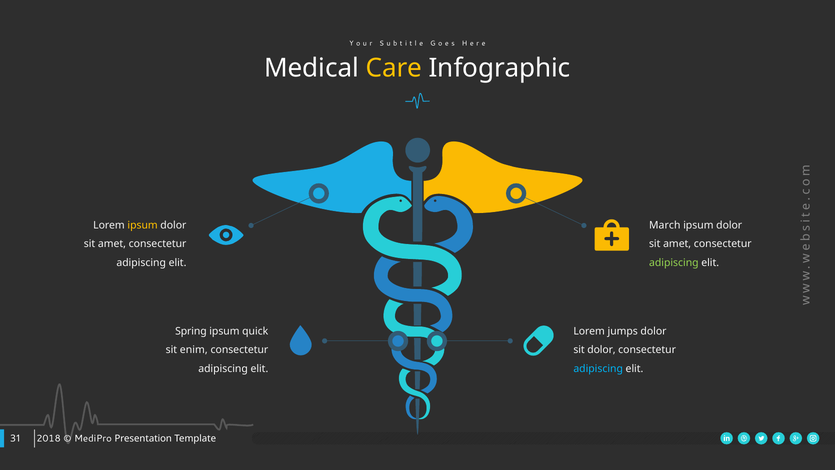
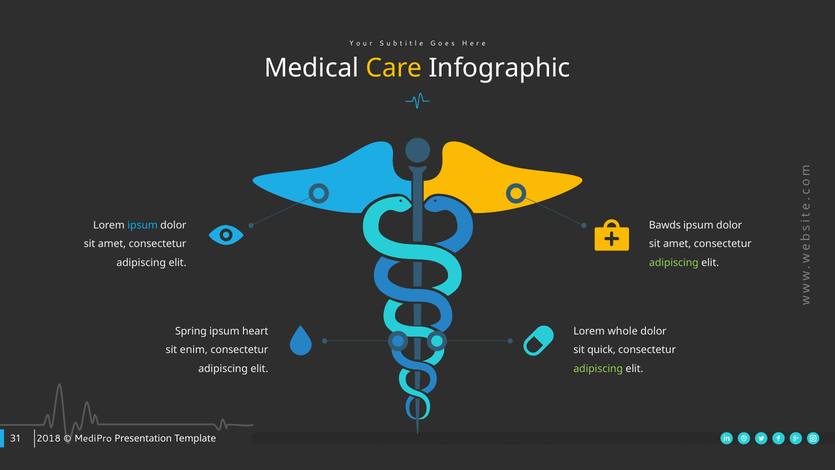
ipsum at (143, 225) colour: yellow -> light blue
March: March -> Bawds
quick: quick -> heart
jumps: jumps -> whole
sit dolor: dolor -> quick
adipiscing at (598, 369) colour: light blue -> light green
